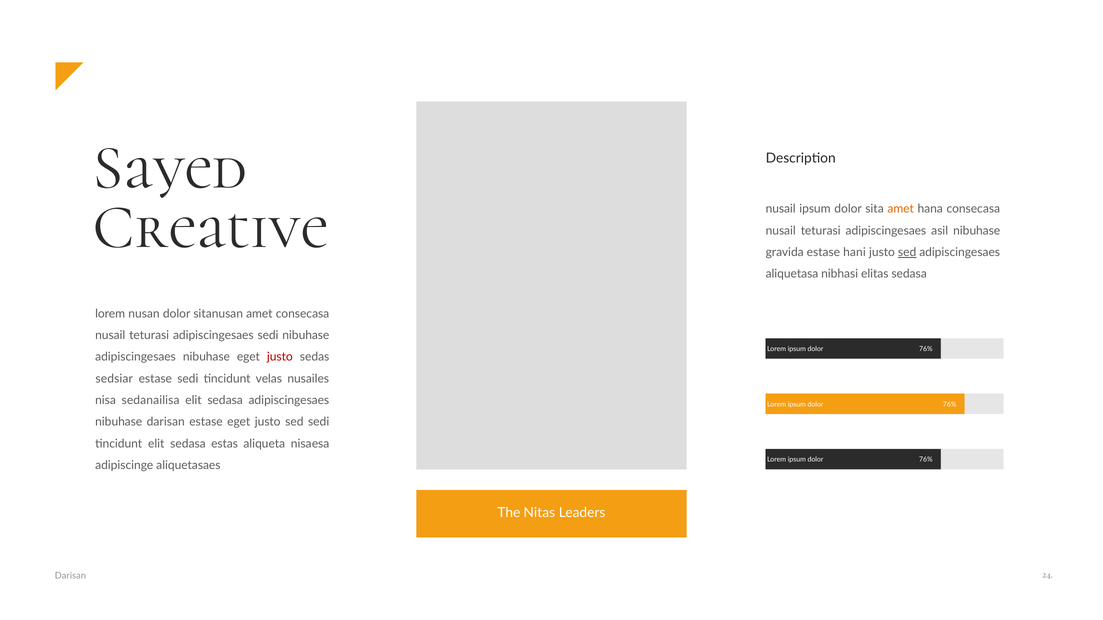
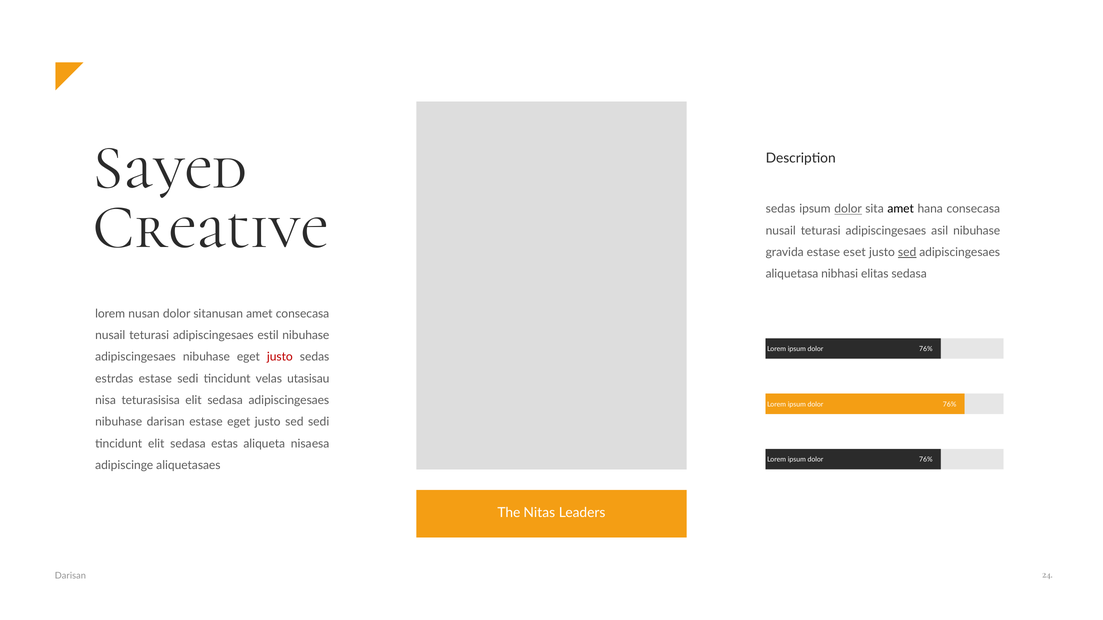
nusail at (781, 209): nusail -> sedas
dolor at (848, 209) underline: none -> present
amet at (901, 209) colour: orange -> black
hani: hani -> eset
adipiscingesaes sedi: sedi -> estil
sedsiar: sedsiar -> estrdas
nusailes: nusailes -> utasisau
sedanailisa: sedanailisa -> teturasisisa
